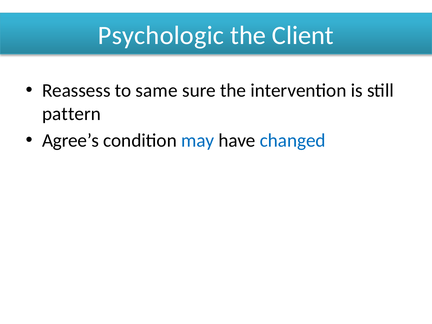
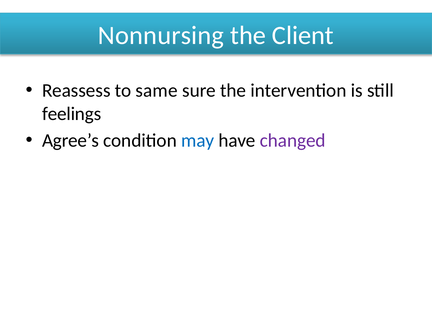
Psychologic: Psychologic -> Nonnursing
pattern: pattern -> feelings
changed colour: blue -> purple
